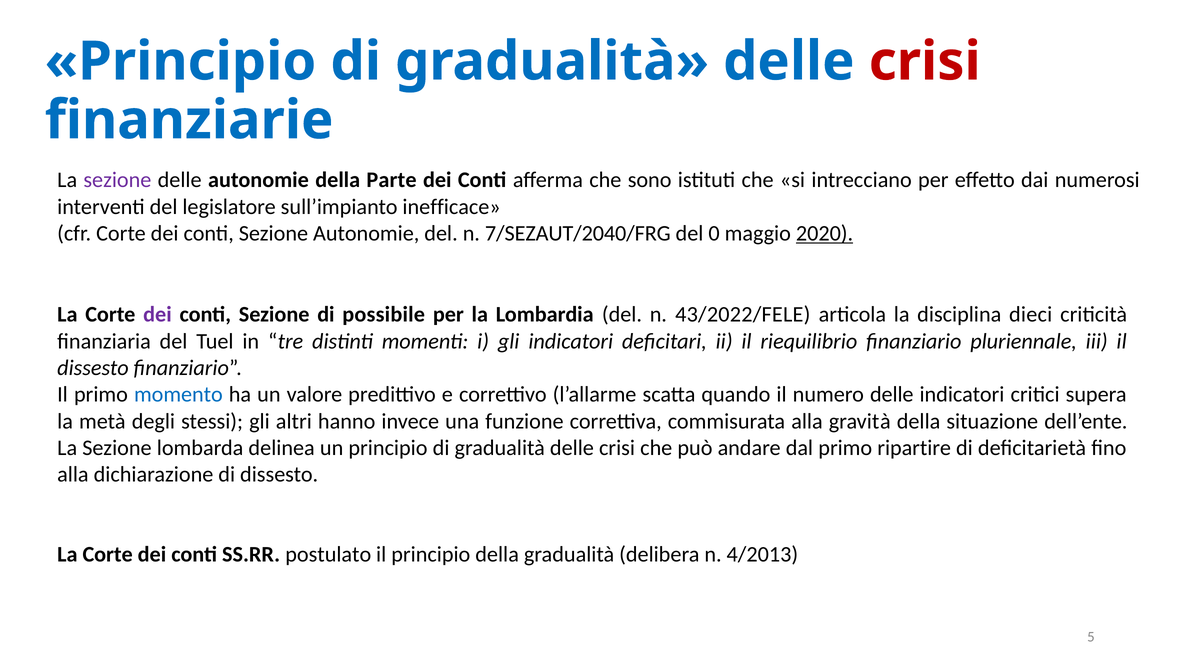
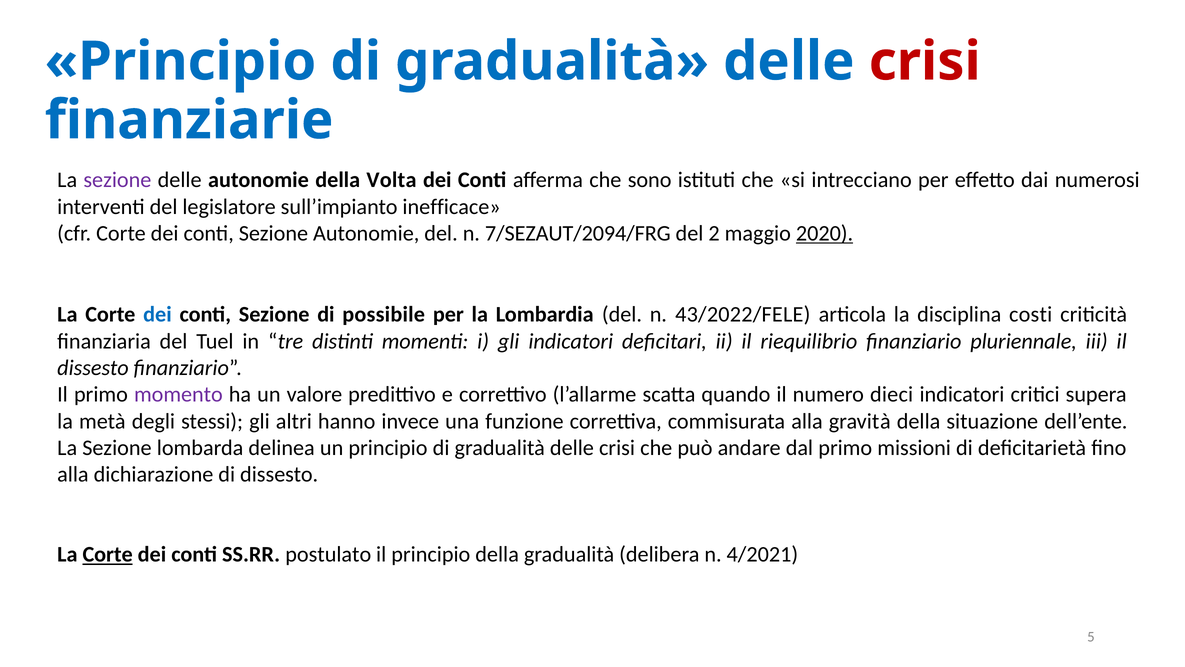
Parte: Parte -> Volta
7/SEZAUT/2040/FRG: 7/SEZAUT/2040/FRG -> 7/SEZAUT/2094/FRG
0: 0 -> 2
dei at (157, 314) colour: purple -> blue
dieci: dieci -> costi
momento colour: blue -> purple
numero delle: delle -> dieci
ripartire: ripartire -> missioni
Corte at (108, 554) underline: none -> present
4/2013: 4/2013 -> 4/2021
